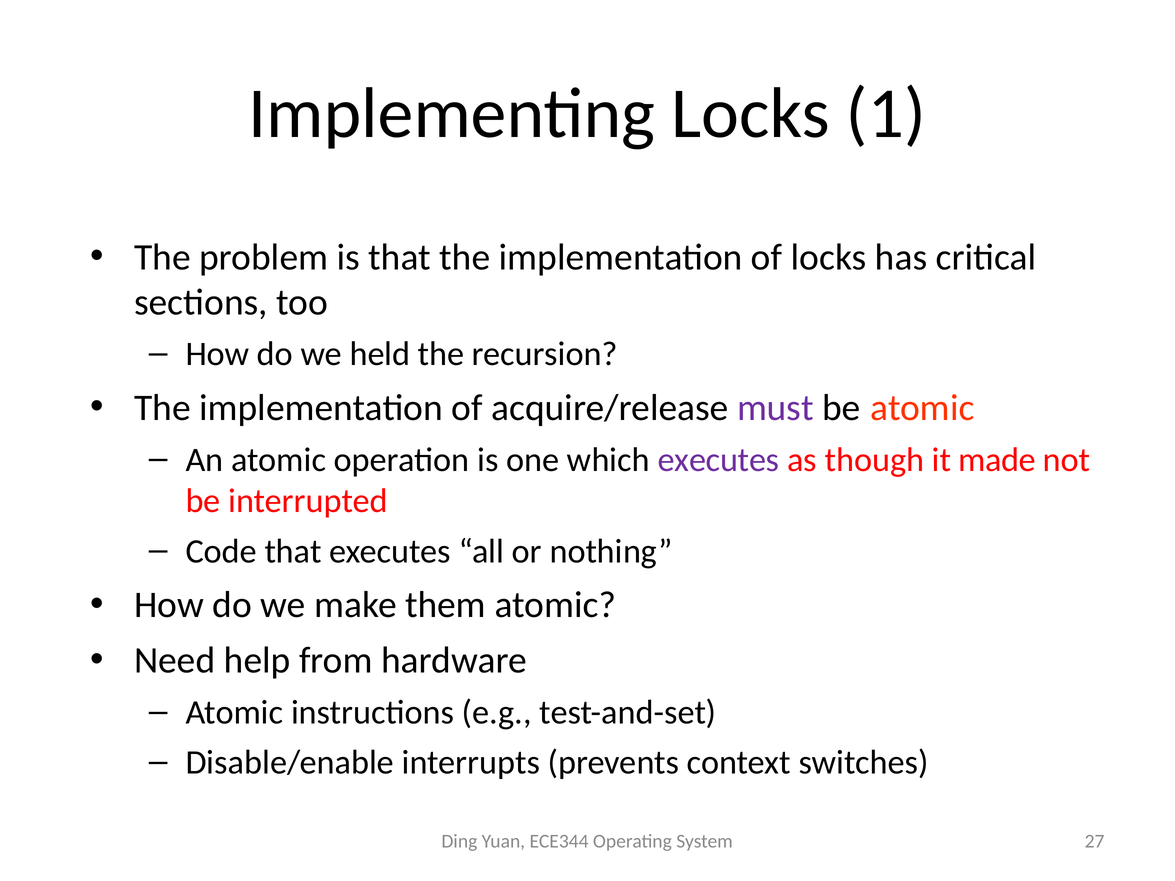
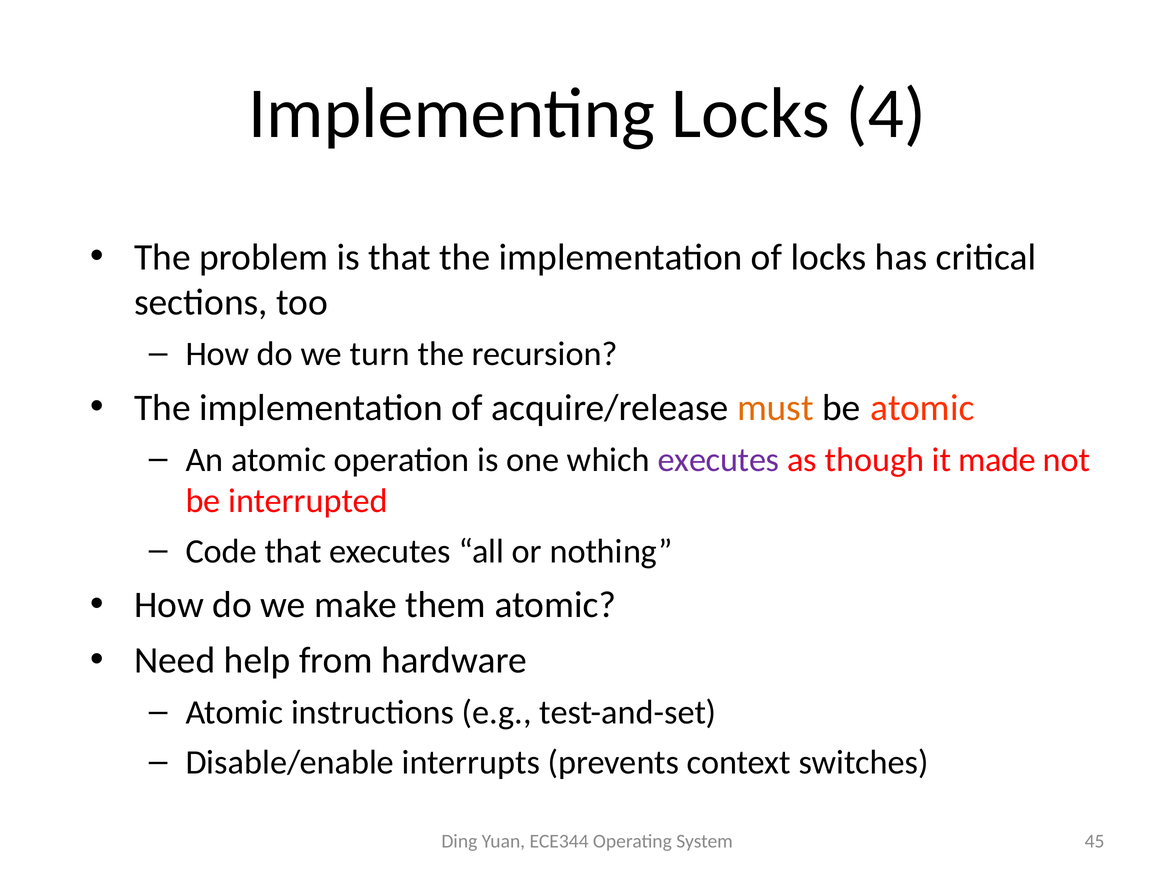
1: 1 -> 4
held: held -> turn
must colour: purple -> orange
27: 27 -> 45
